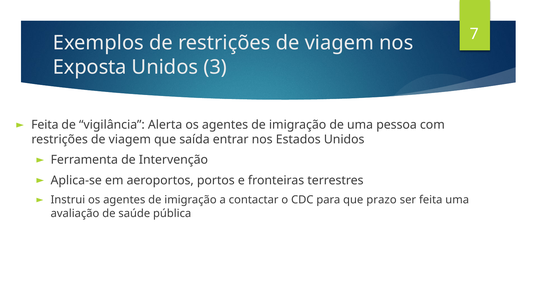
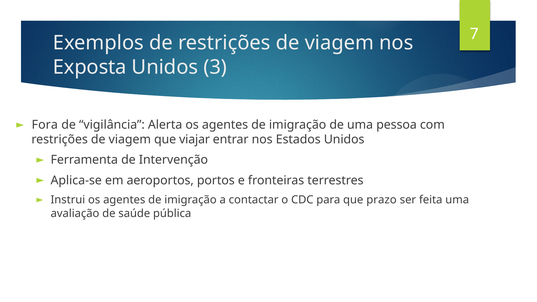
Feita at (45, 125): Feita -> Fora
saída: saída -> viajar
